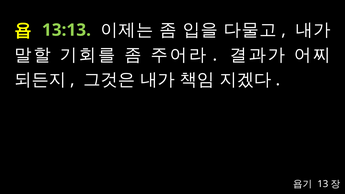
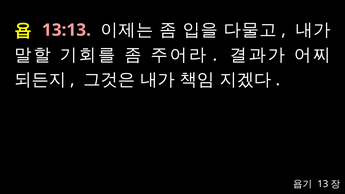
13:13 colour: light green -> pink
